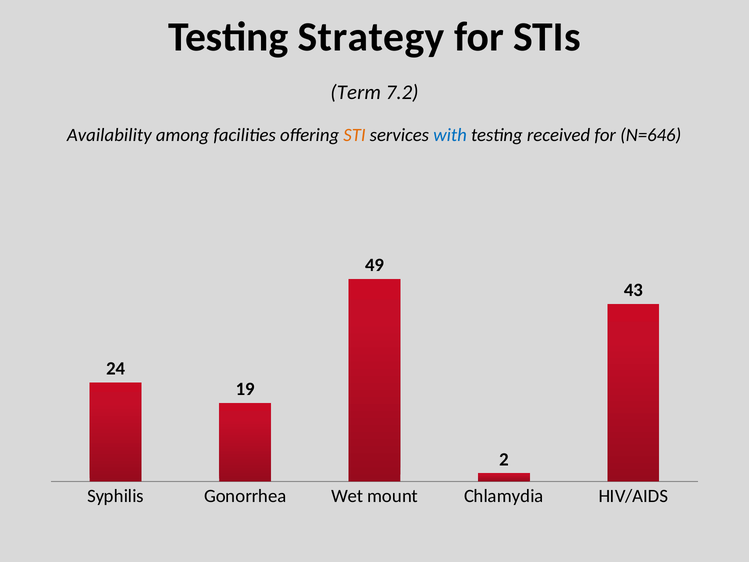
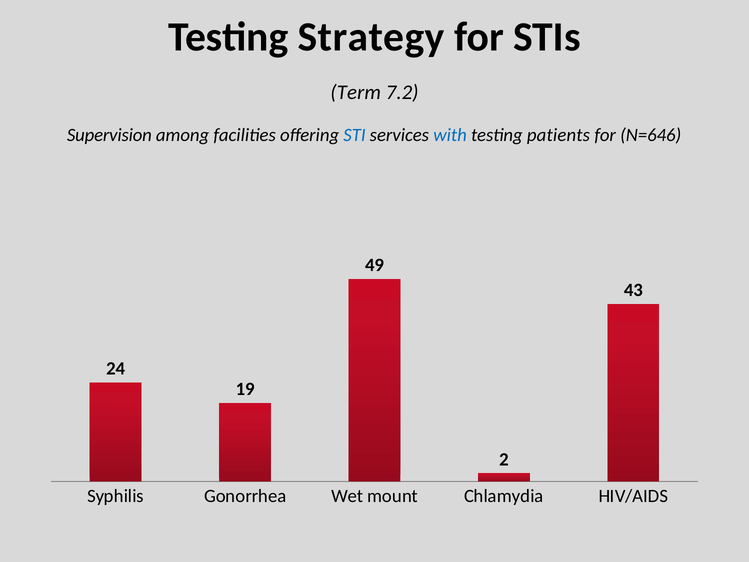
Availability: Availability -> Supervision
STI colour: orange -> blue
received: received -> patients
